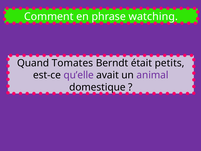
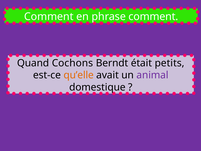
phrase watching: watching -> comment
Tomates: Tomates -> Cochons
qu’elle colour: purple -> orange
